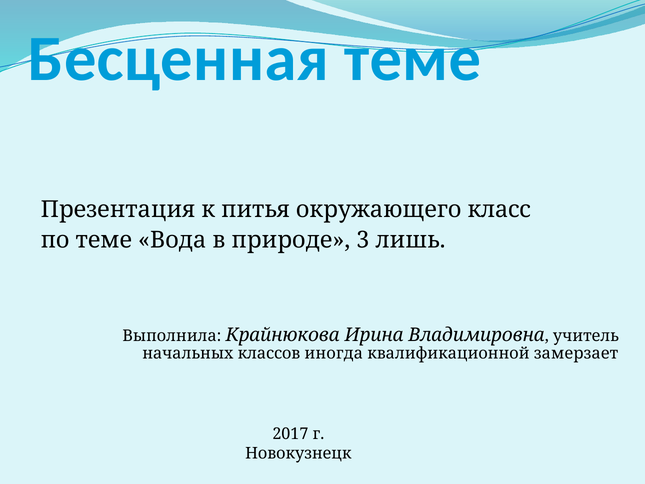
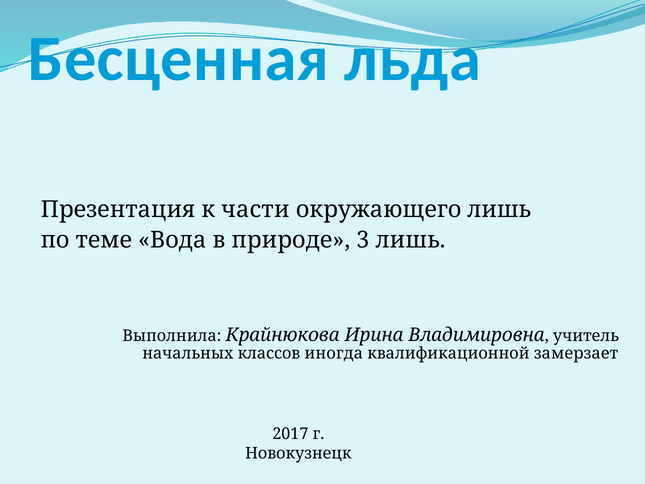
Бесценная теме: теме -> льда
питья: питья -> части
окружающего класс: класс -> лишь
